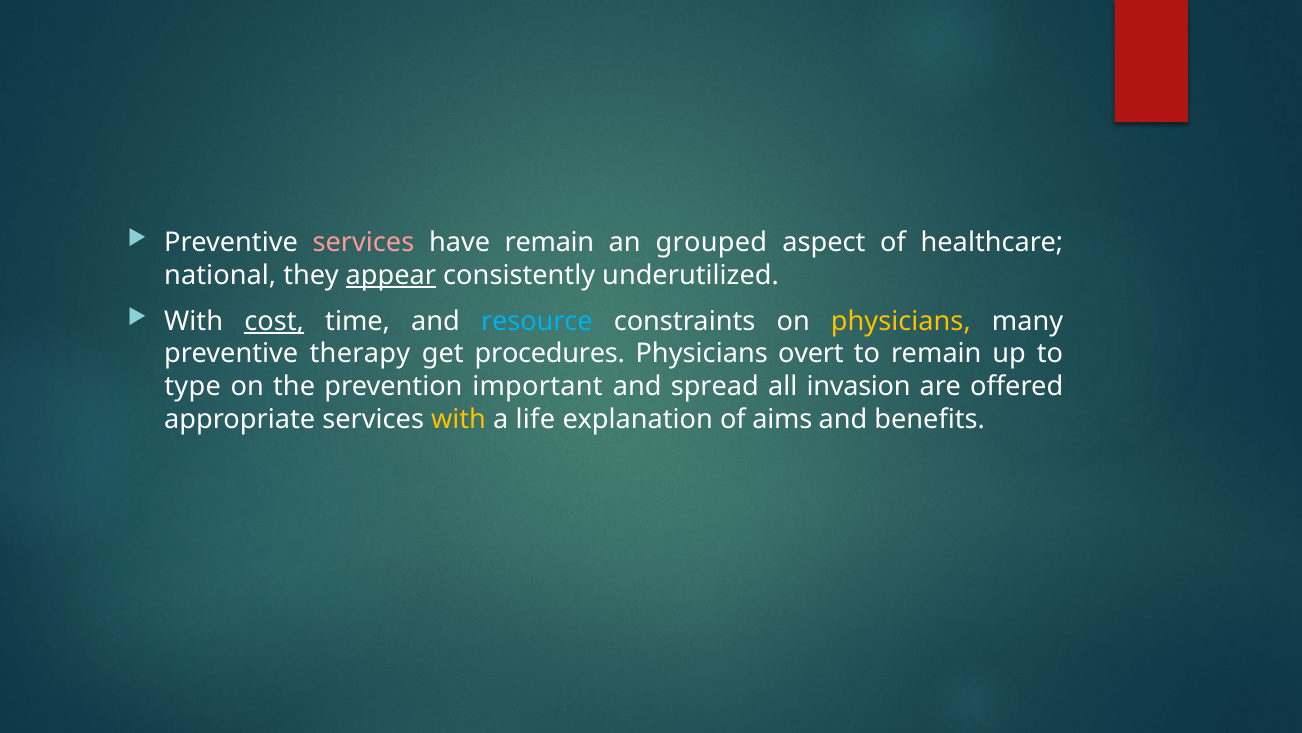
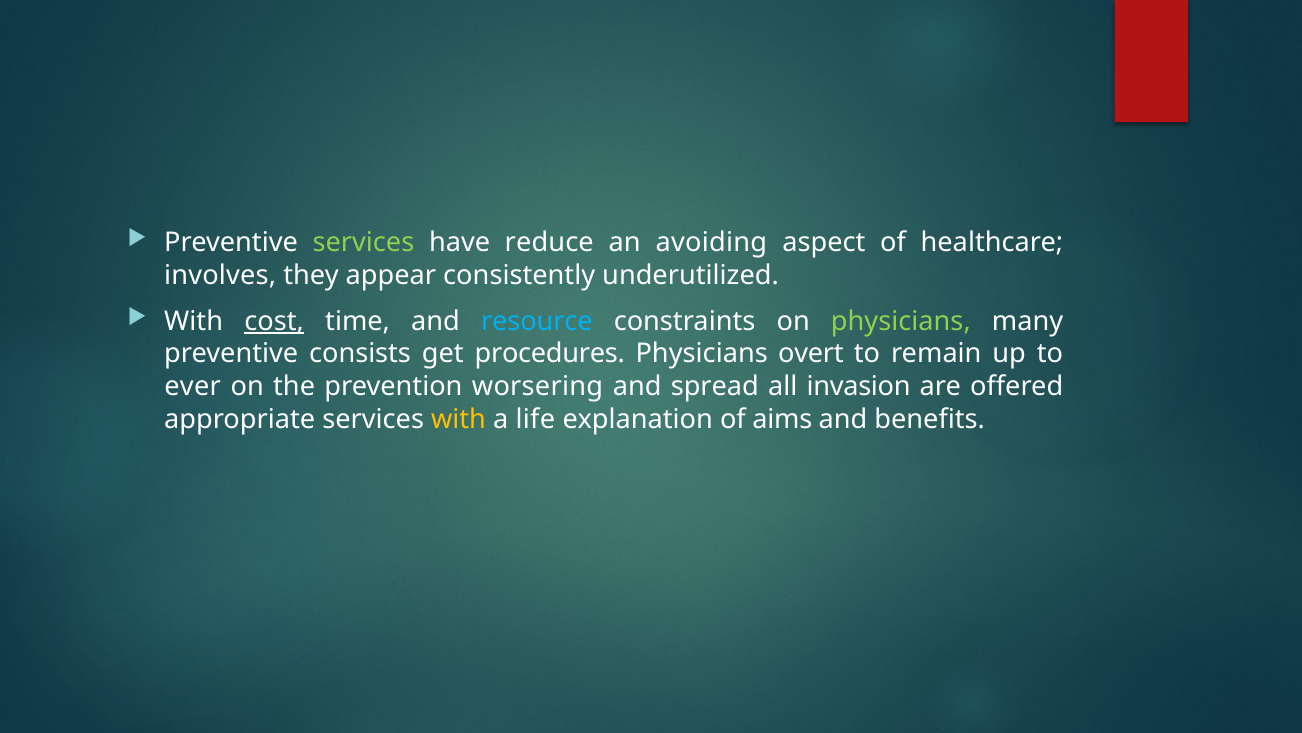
services at (363, 242) colour: pink -> light green
have remain: remain -> reduce
grouped: grouped -> avoiding
national: national -> involves
appear underline: present -> none
physicians at (901, 321) colour: yellow -> light green
therapy: therapy -> consists
type: type -> ever
important: important -> worsering
